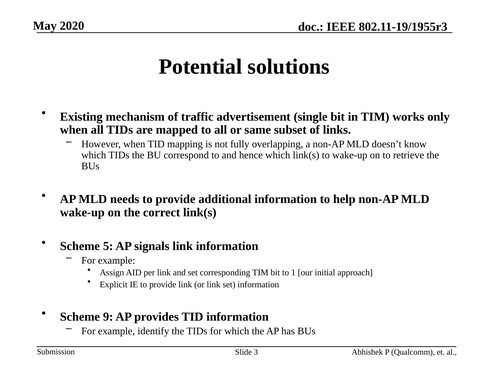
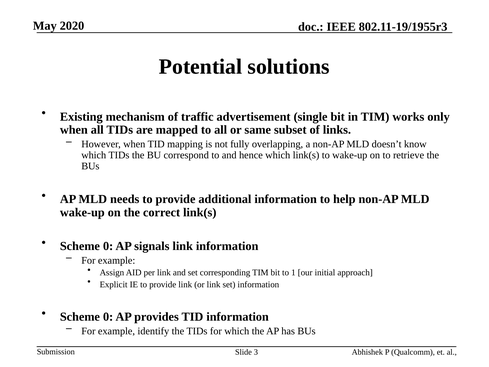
5 at (108, 246): 5 -> 0
9 at (108, 317): 9 -> 0
